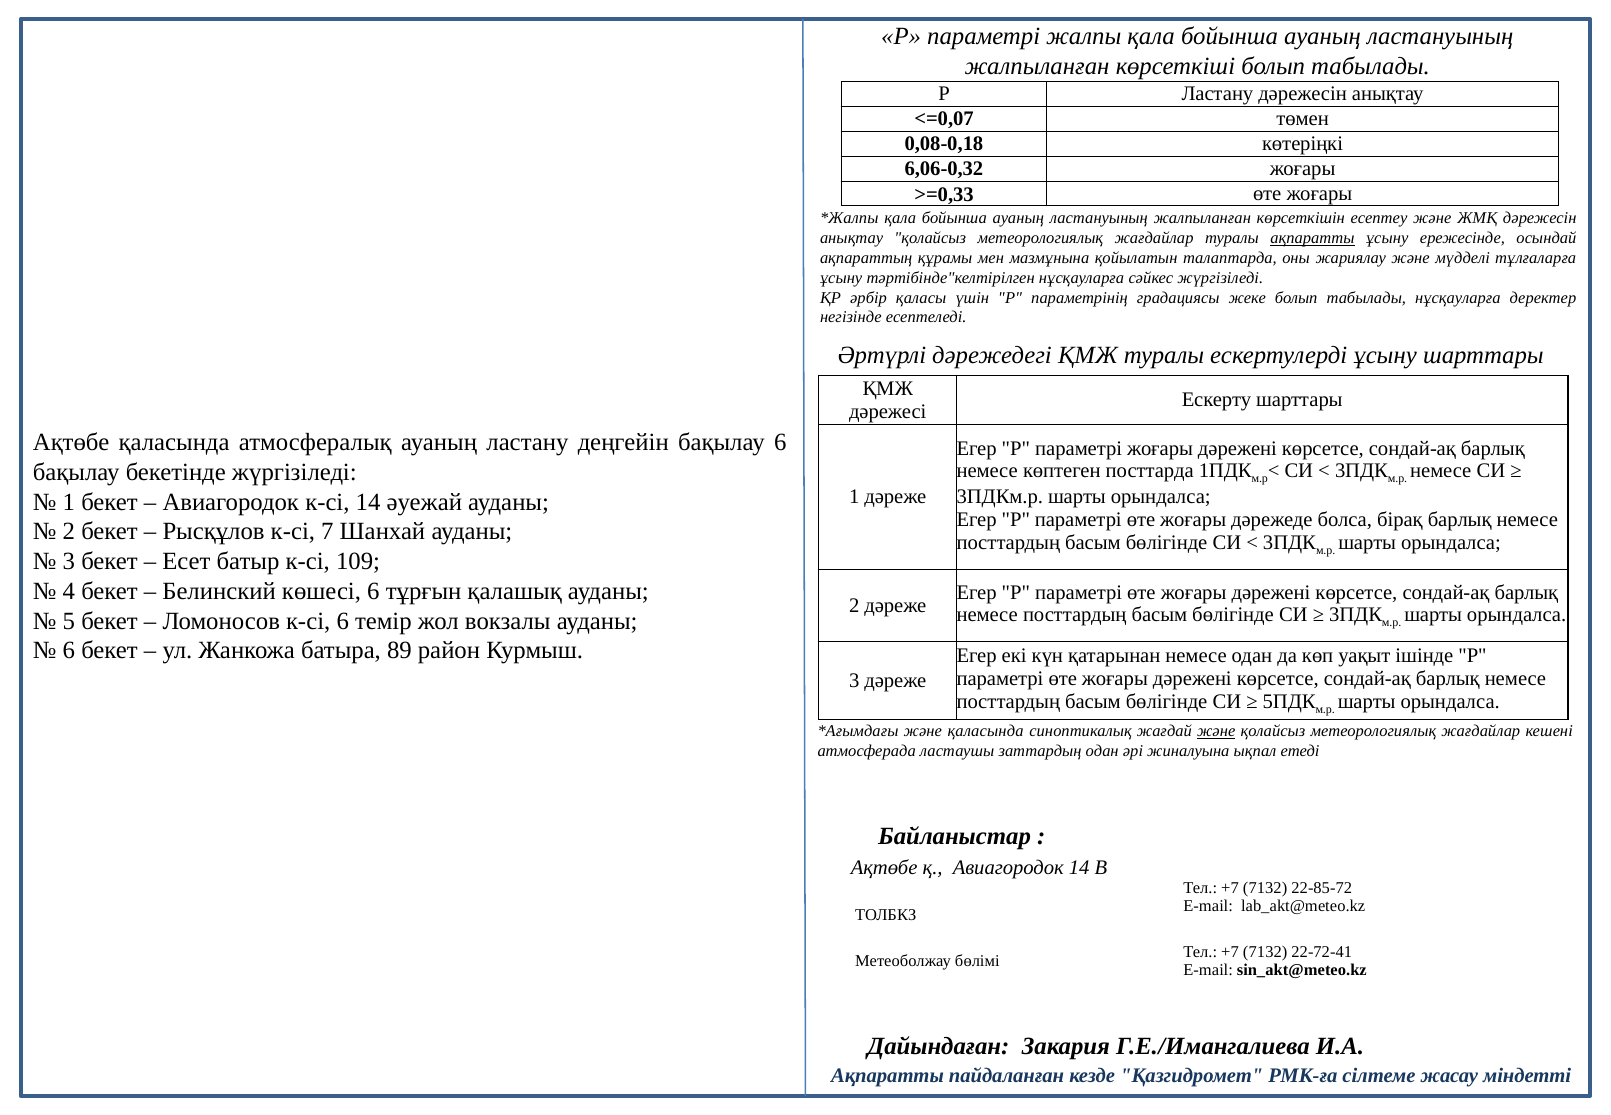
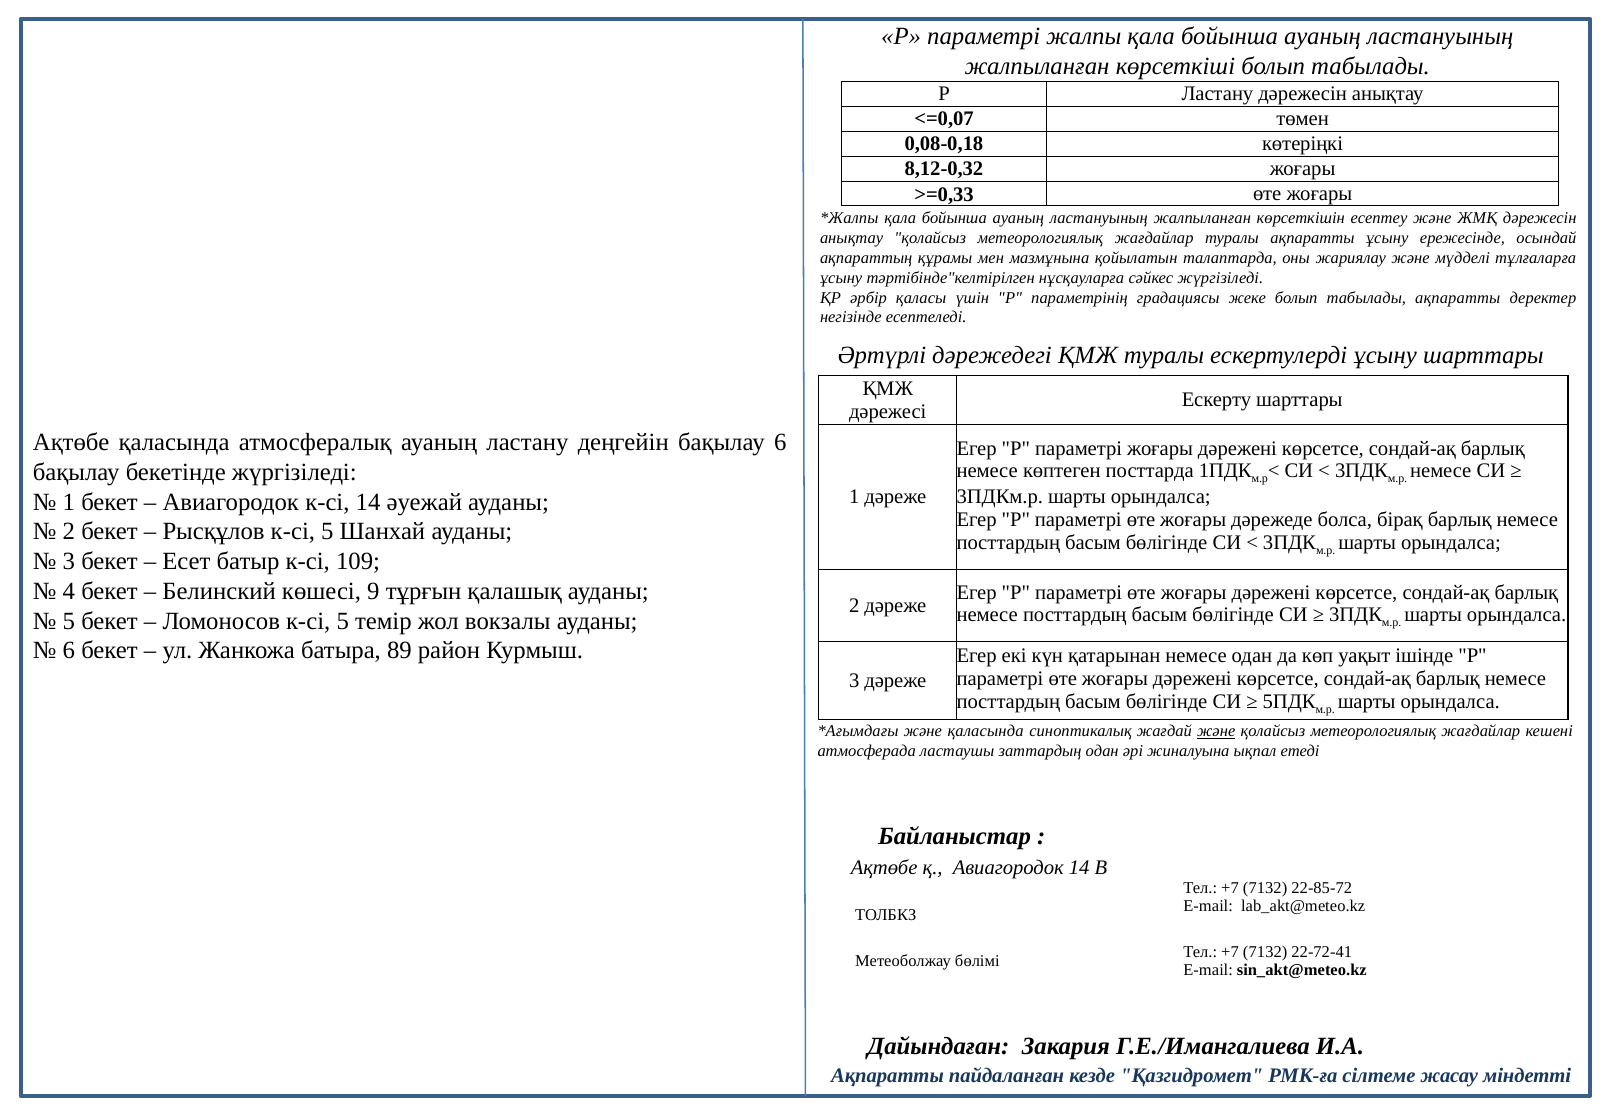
6,06-0,32: 6,06-0,32 -> 8,12-0,32
ақпаратты at (1312, 238) underline: present -> none
табылады нұсқауларға: нұсқауларға -> ақпаратты
Рысқұлов к-сі 7: 7 -> 5
көшесі 6: 6 -> 9
Ломоносов к-сі 6: 6 -> 5
